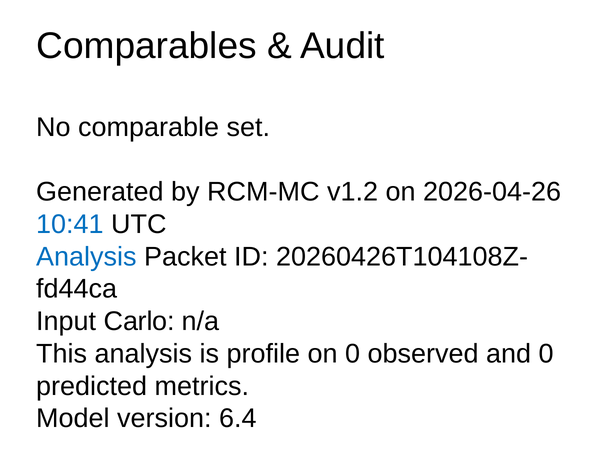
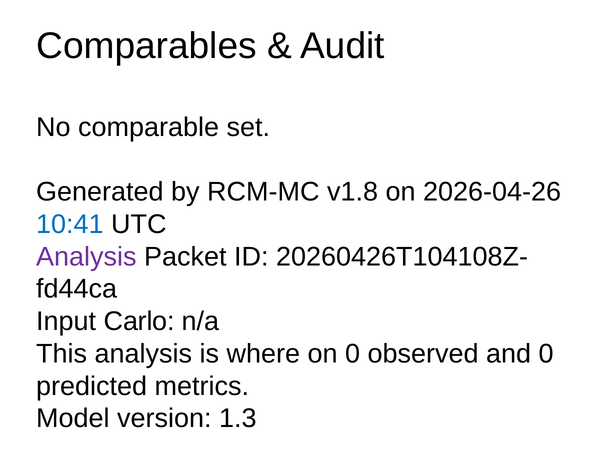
v1.2: v1.2 -> v1.8
Analysis at (87, 257) colour: blue -> purple
profile: profile -> where
6.4: 6.4 -> 1.3
